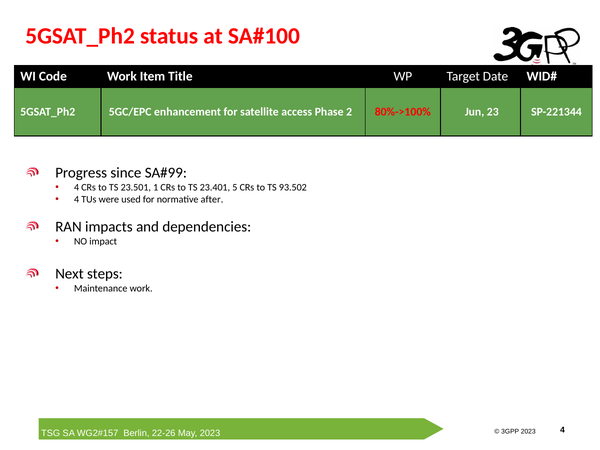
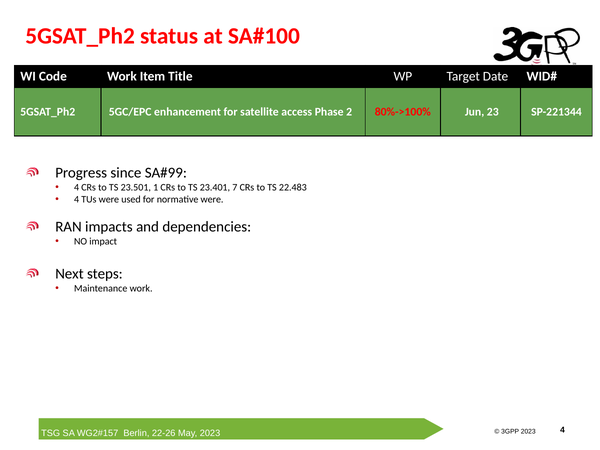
5: 5 -> 7
93.502: 93.502 -> 22.483
normative after: after -> were
